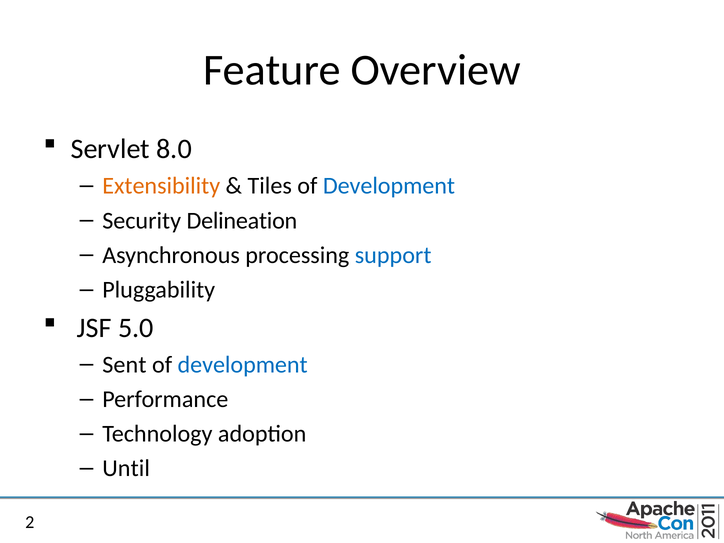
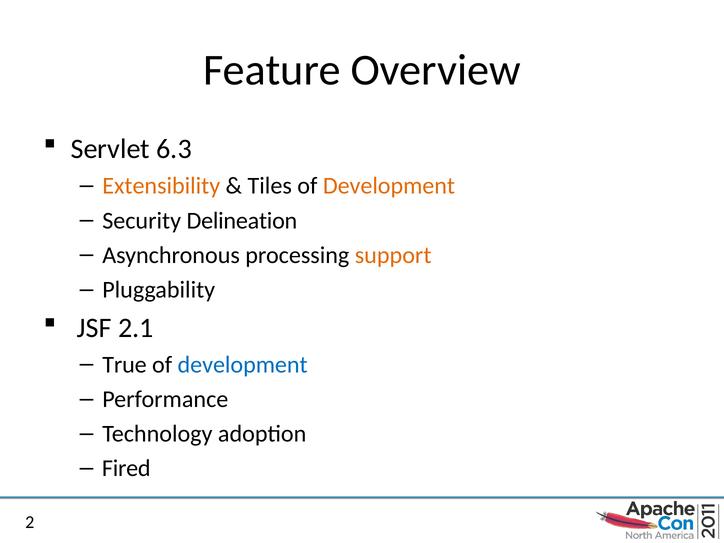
8.0: 8.0 -> 6.3
Development at (389, 186) colour: blue -> orange
support colour: blue -> orange
5.0: 5.0 -> 2.1
Sent: Sent -> True
Until: Until -> Fired
